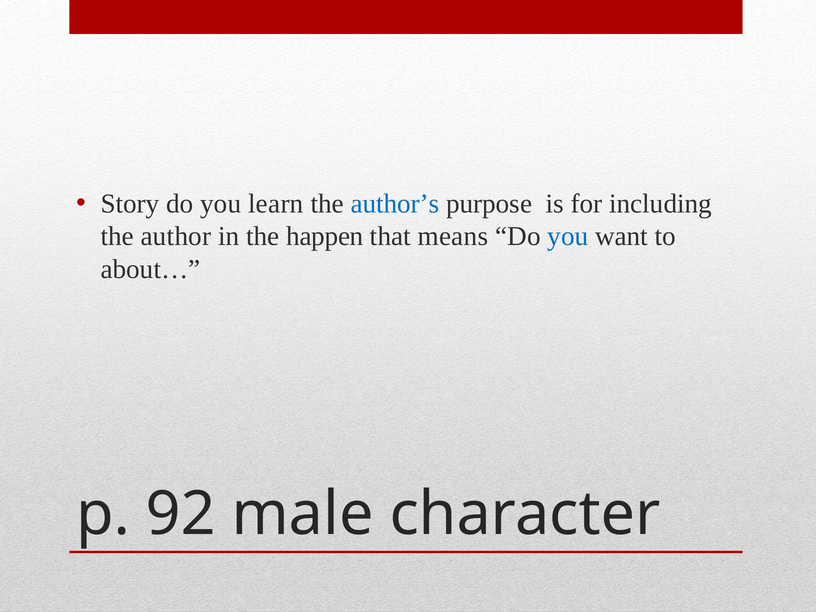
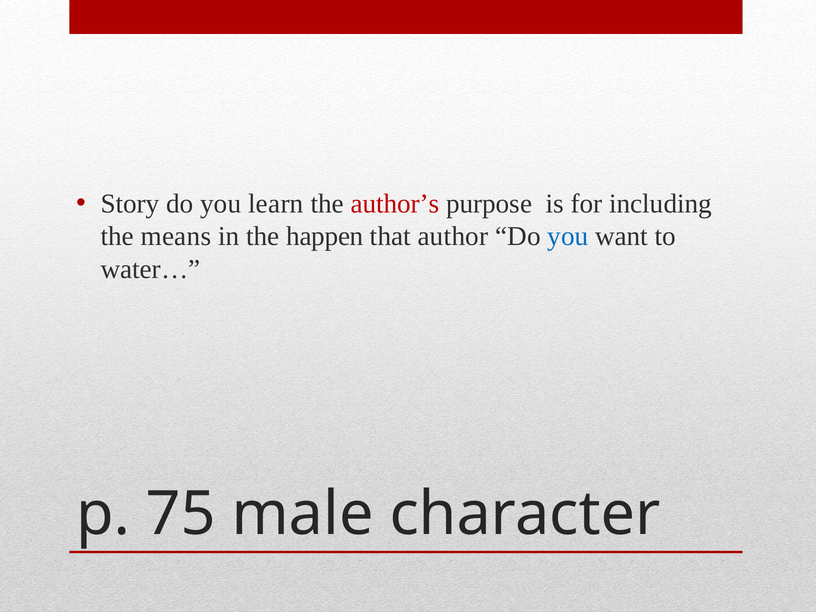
author’s colour: blue -> red
author: author -> means
means: means -> author
about…: about… -> water…
92: 92 -> 75
